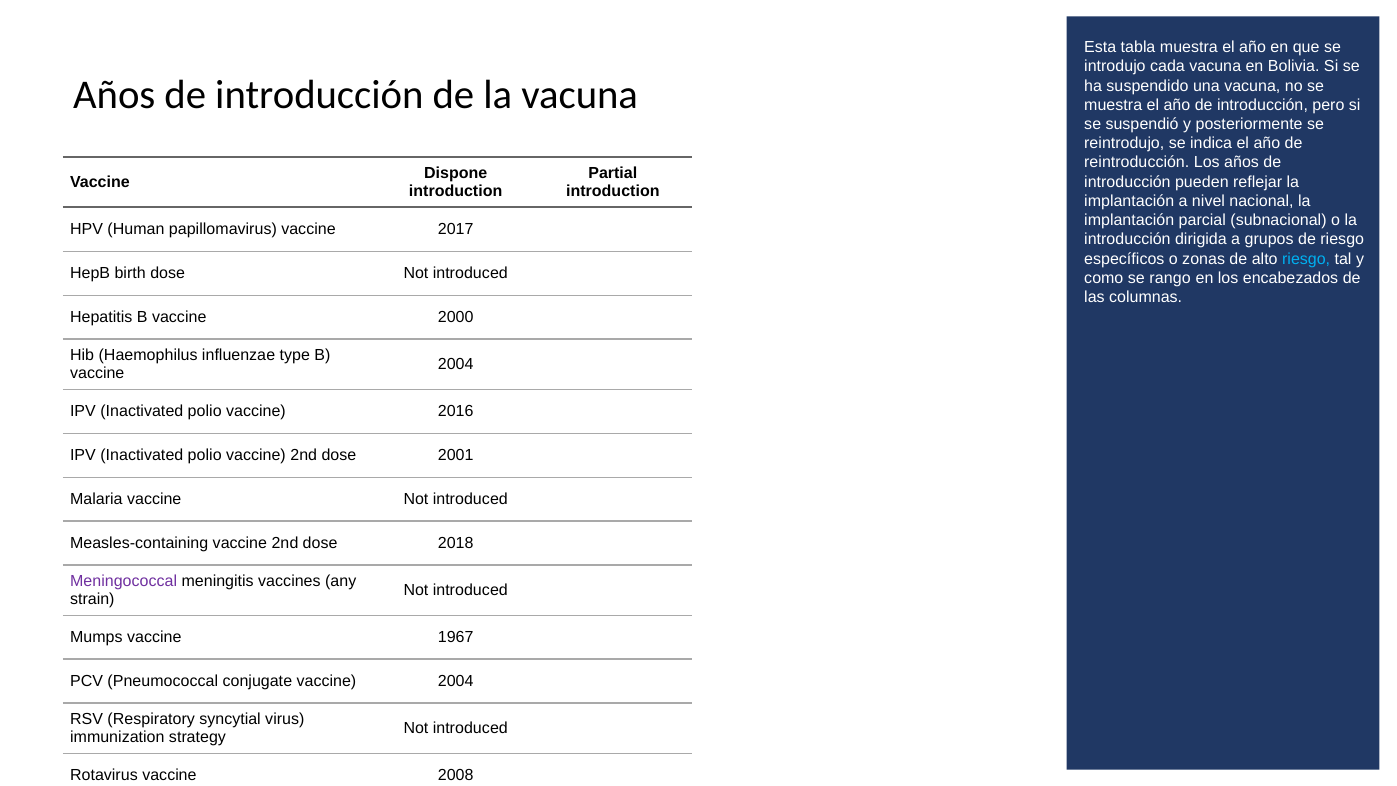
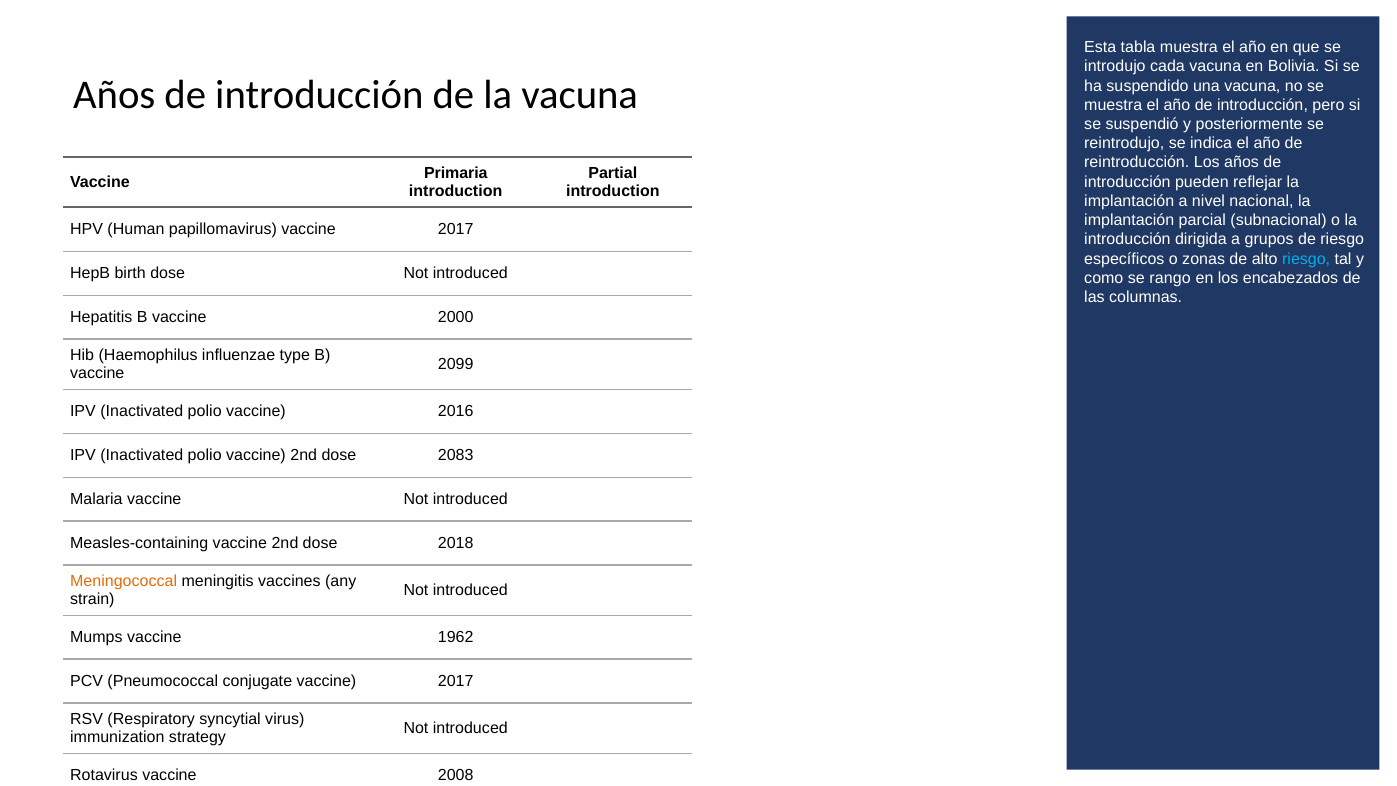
Dispone: Dispone -> Primaria
2004 at (456, 364): 2004 -> 2099
dose 2001: 2001 -> 2083
Meningococcal colour: purple -> orange
1967: 1967 -> 1962
conjugate vaccine 2004: 2004 -> 2017
